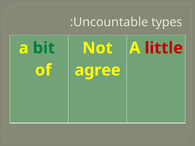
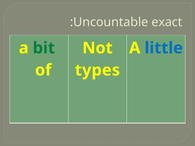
types: types -> exact
little colour: red -> blue
agree: agree -> types
